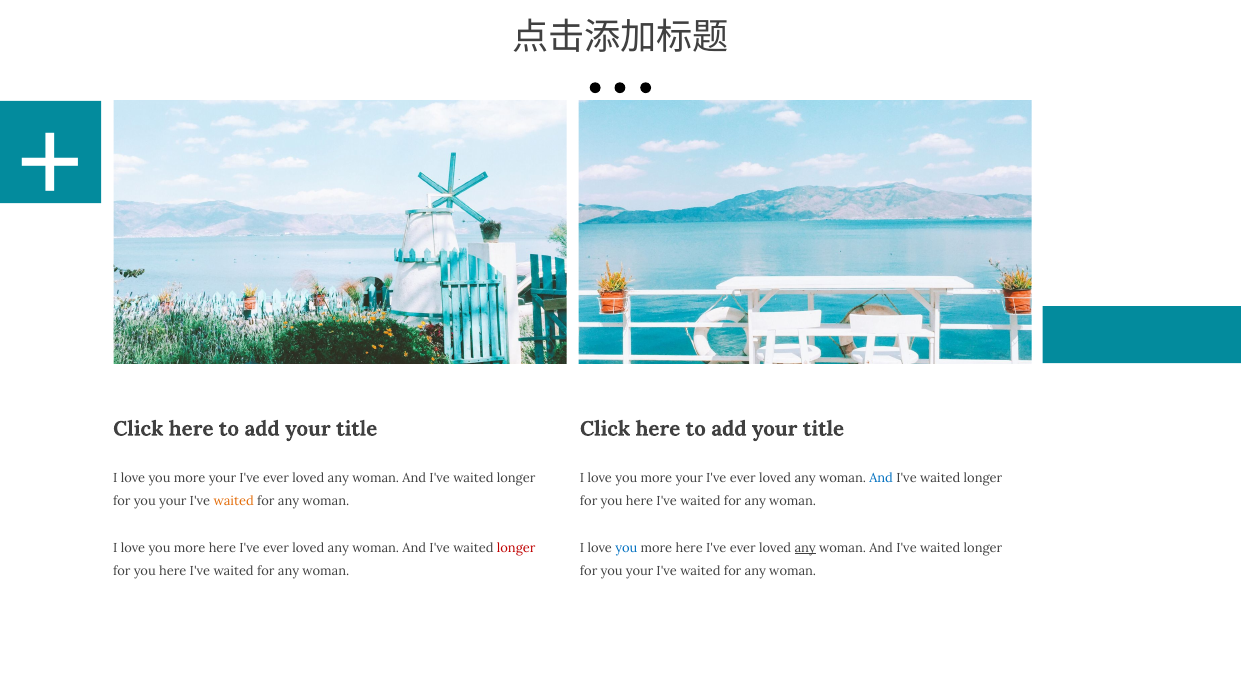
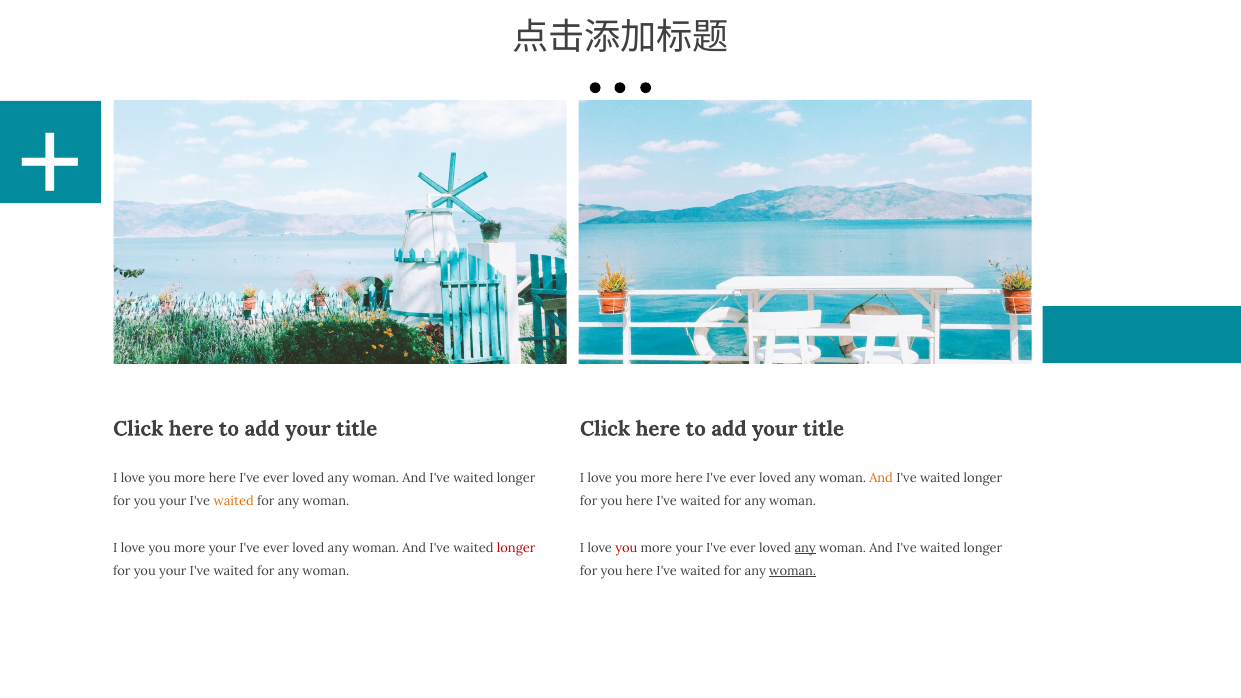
your at (222, 478): your -> here
your at (689, 478): your -> here
And at (881, 478) colour: blue -> orange
here at (222, 548): here -> your
you at (626, 548) colour: blue -> red
here at (689, 548): here -> your
here at (173, 571): here -> your
your at (640, 571): your -> here
woman at (793, 571) underline: none -> present
